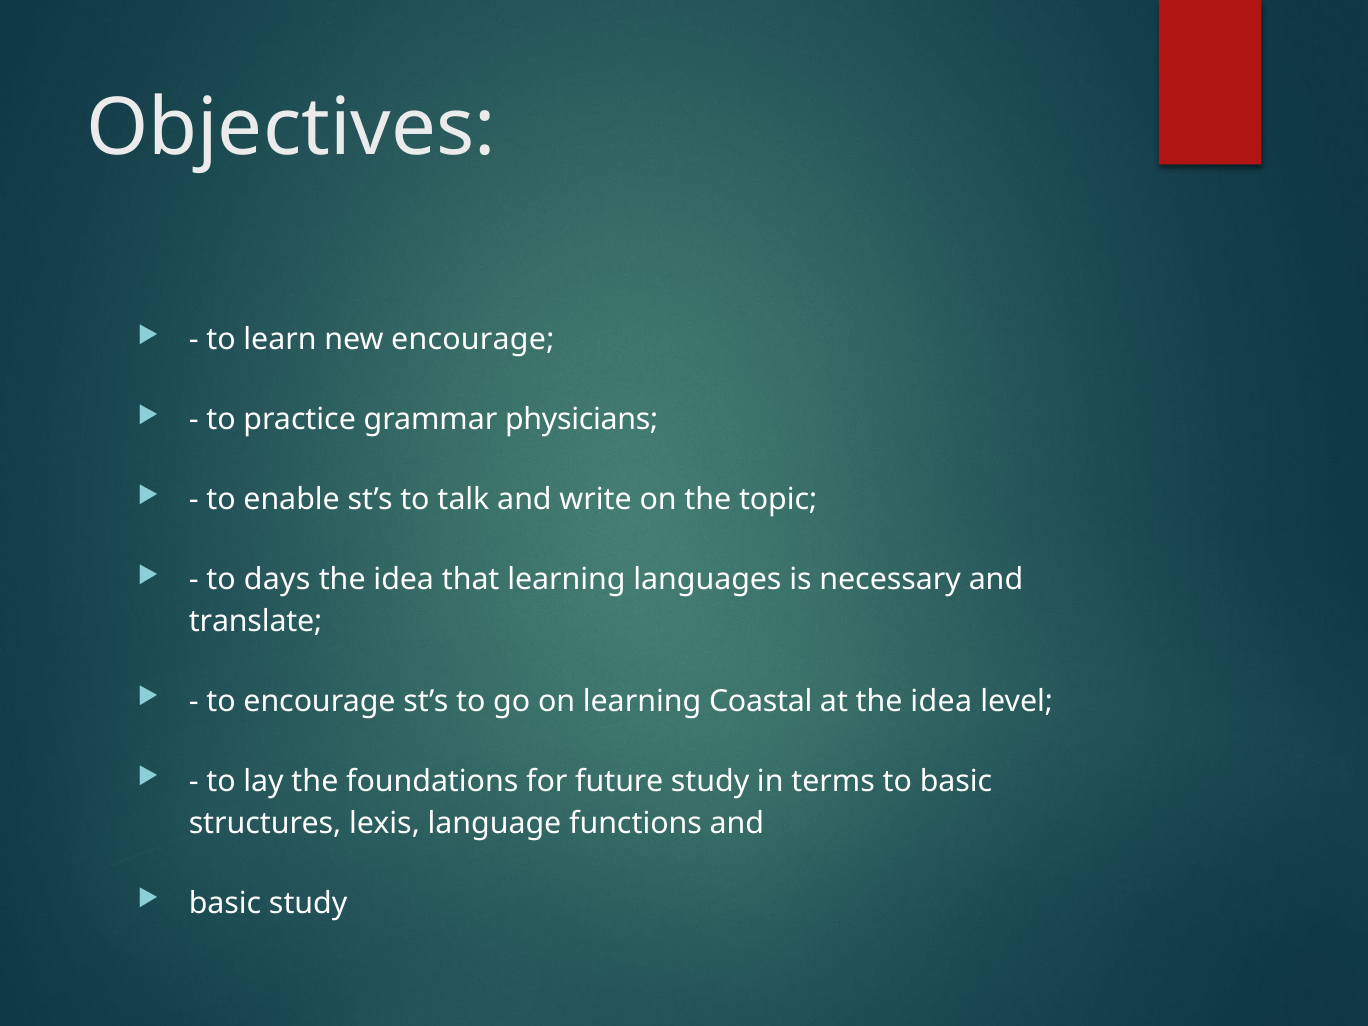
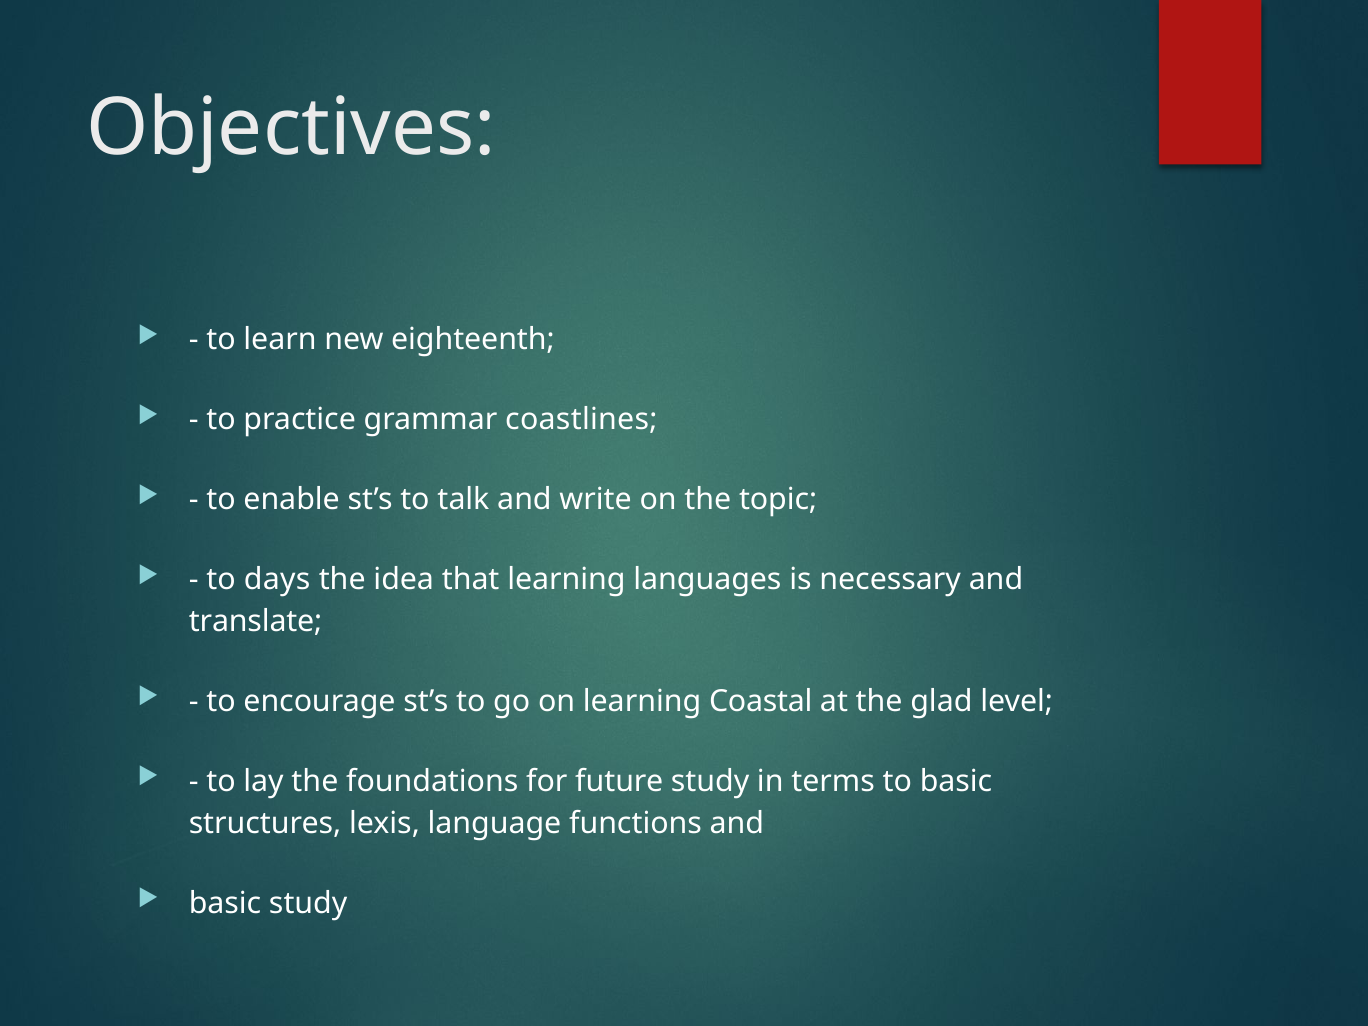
new encourage: encourage -> eighteenth
physicians: physicians -> coastlines
at the idea: idea -> glad
